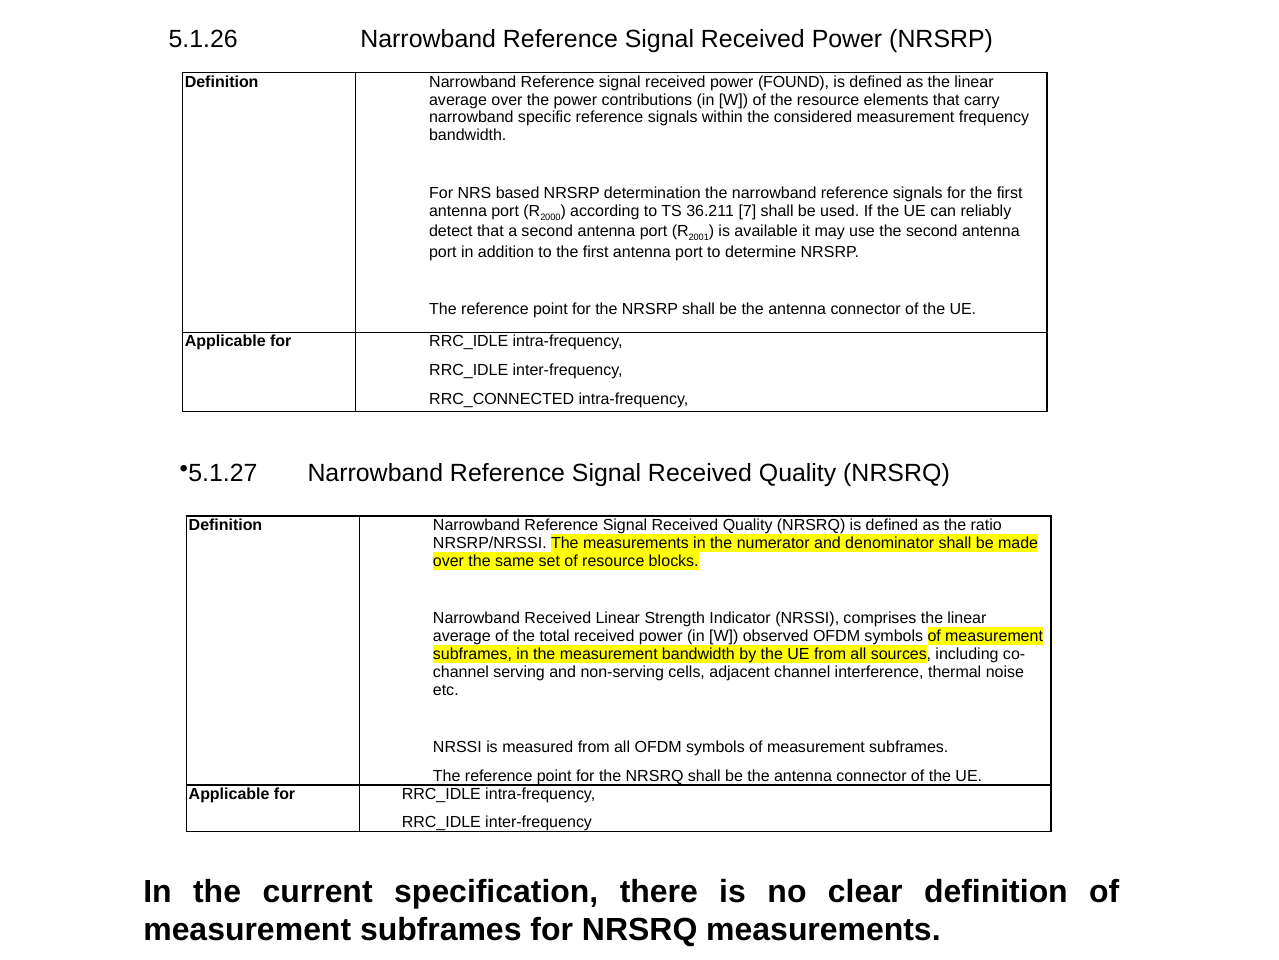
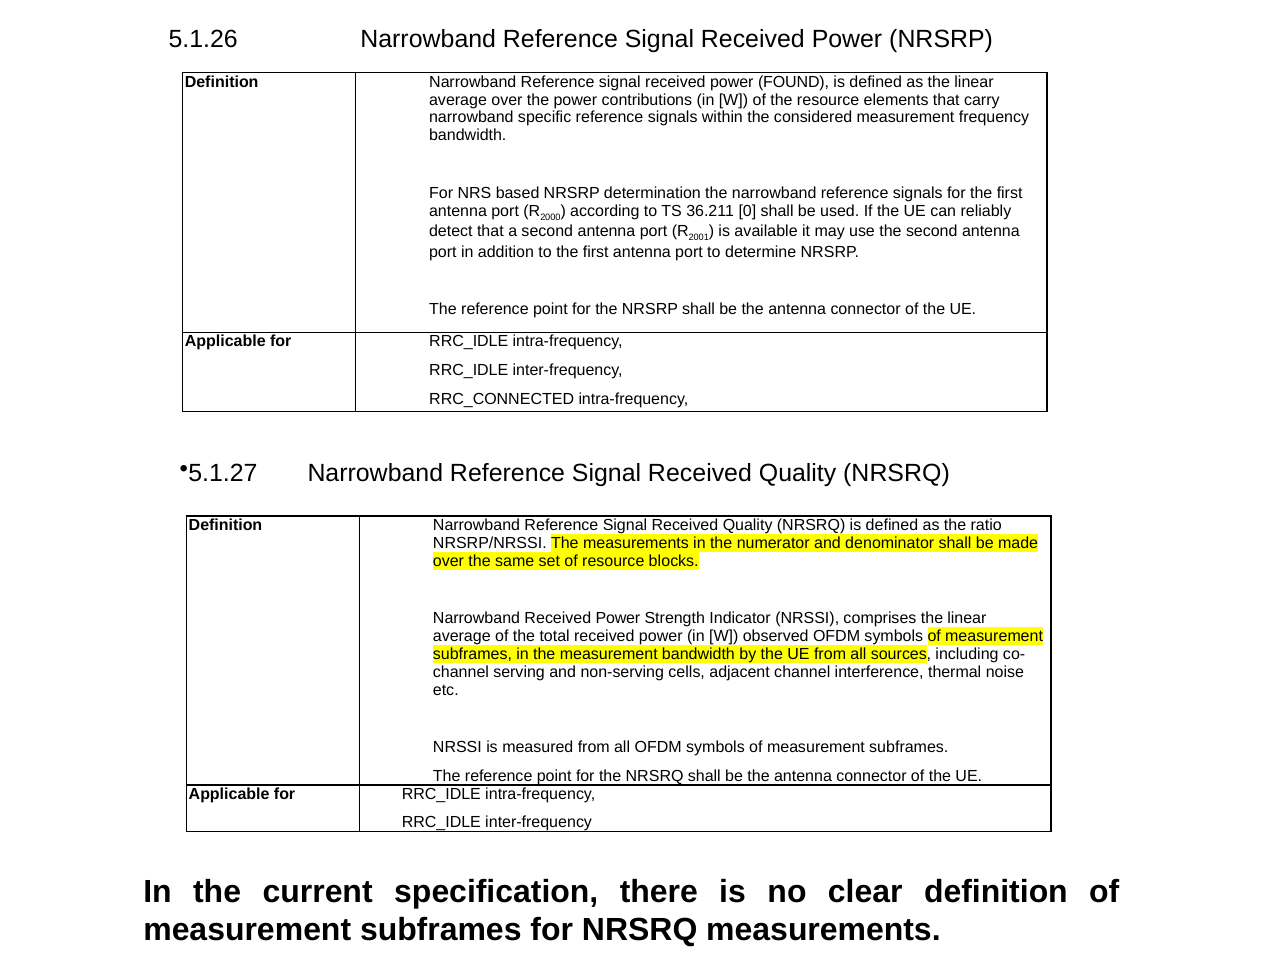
7: 7 -> 0
Narrowband Received Linear: Linear -> Power
